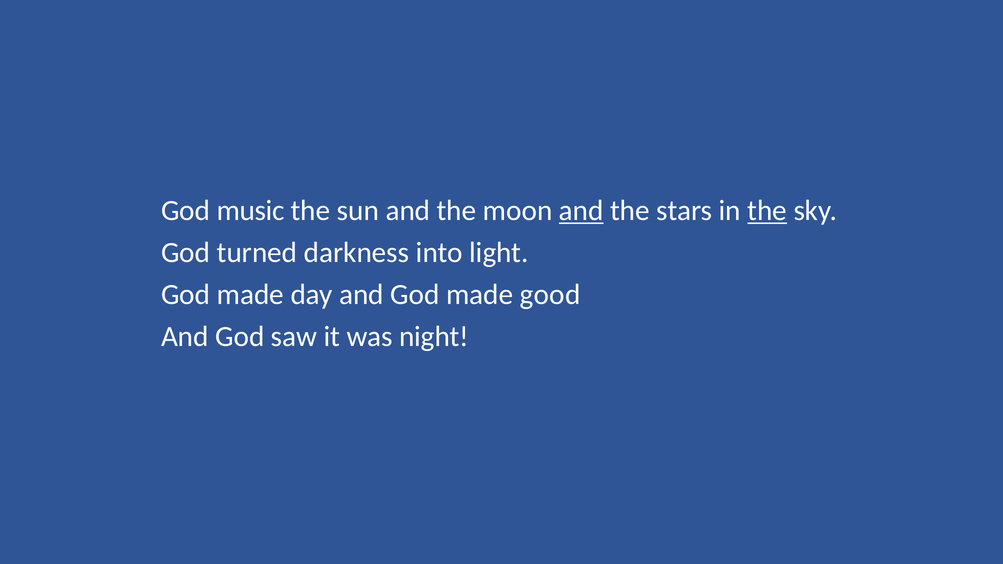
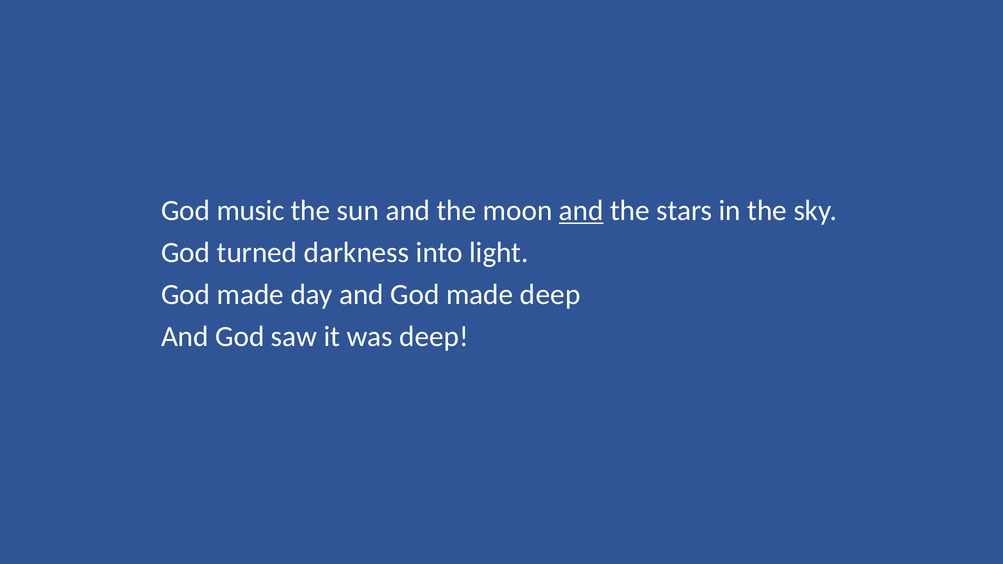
the at (767, 211) underline: present -> none
made good: good -> deep
was night: night -> deep
